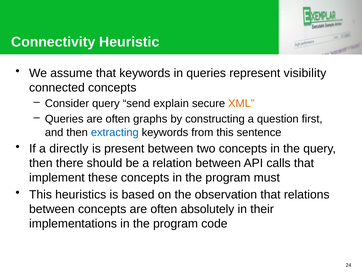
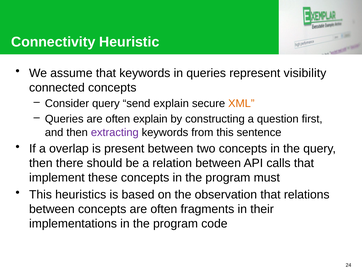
often graphs: graphs -> explain
extracting colour: blue -> purple
directly: directly -> overlap
absolutely: absolutely -> fragments
